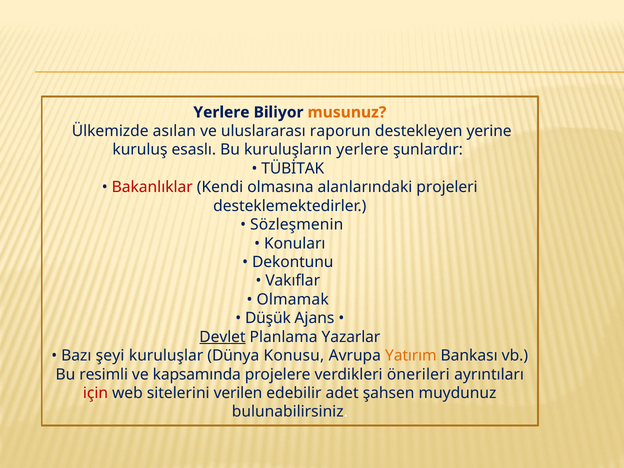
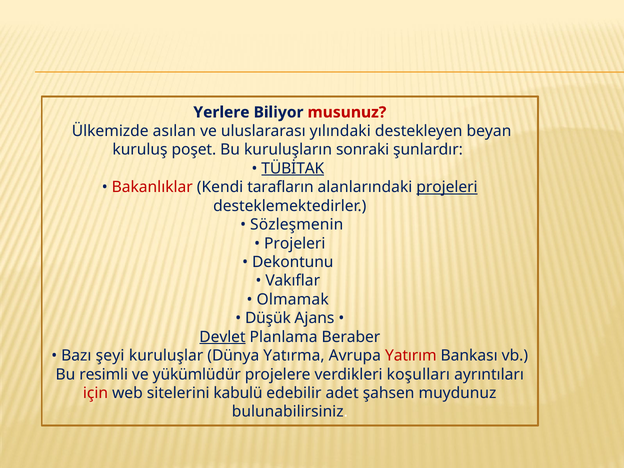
musunuz colour: orange -> red
raporun: raporun -> yılındaki
yerine: yerine -> beyan
esaslı: esaslı -> poşet
kuruluşların yerlere: yerlere -> sonraki
TÜBİTAK underline: none -> present
olmasına: olmasına -> tarafların
projeleri at (447, 187) underline: none -> present
Konuları at (295, 243): Konuları -> Projeleri
Yazarlar: Yazarlar -> Beraber
Konusu: Konusu -> Yatırma
Yatırım colour: orange -> red
kapsamında: kapsamında -> yükümlüdür
önerileri: önerileri -> koşulları
verilen: verilen -> kabulü
